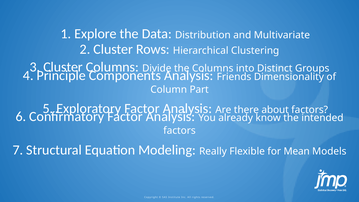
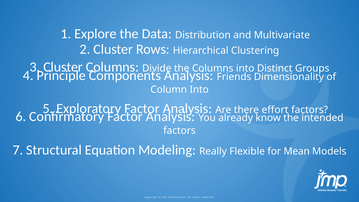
Column Part: Part -> Into
about: about -> effort
